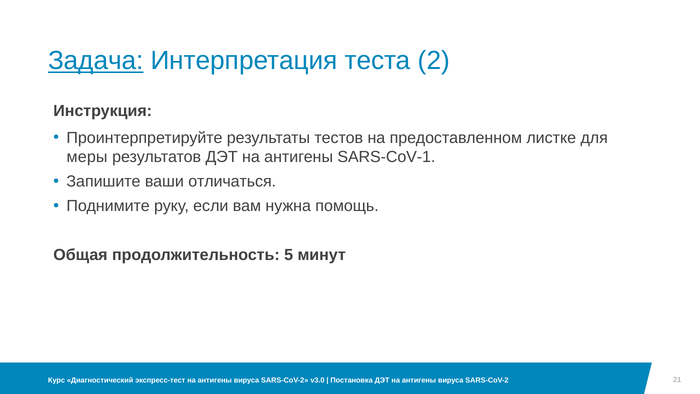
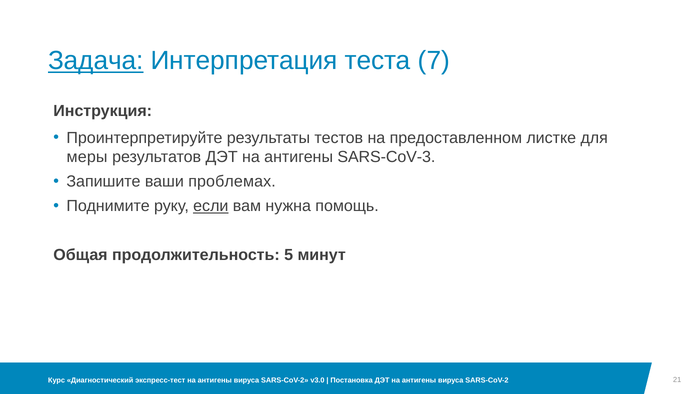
2: 2 -> 7
SARS-CoV-1: SARS-CoV-1 -> SARS-CoV-3
отличаться: отличаться -> проблемах
если underline: none -> present
